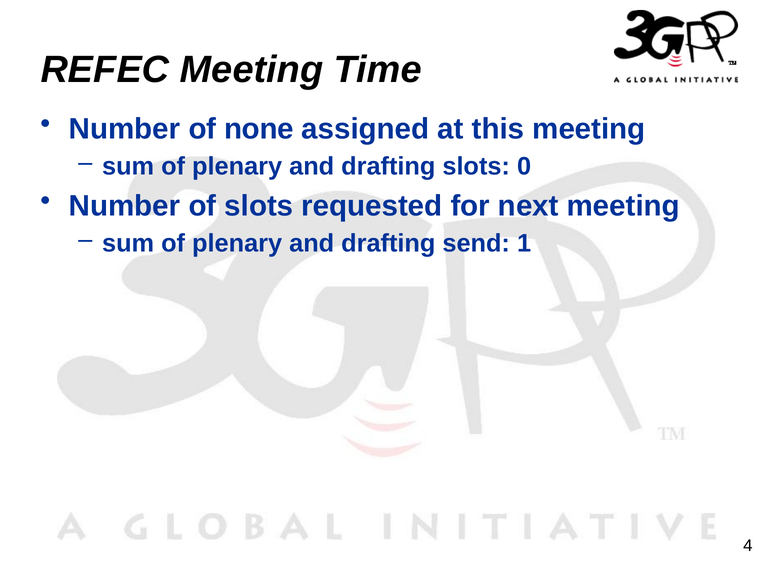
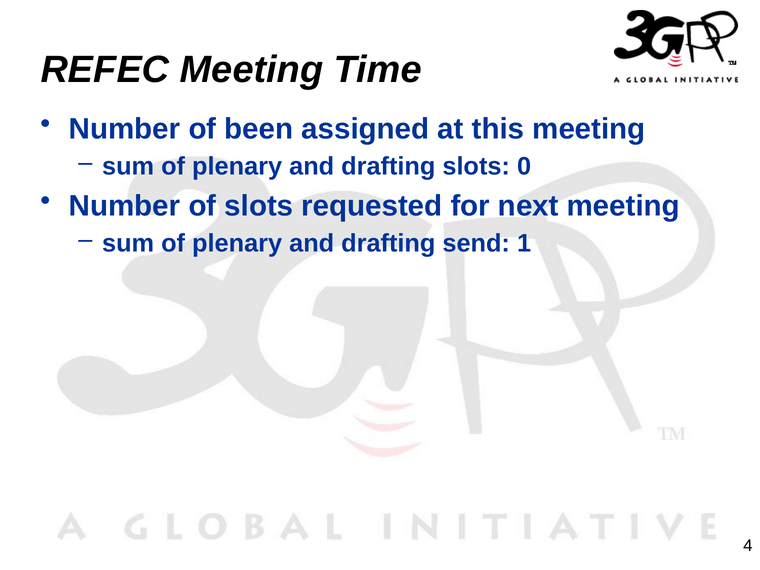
none: none -> been
